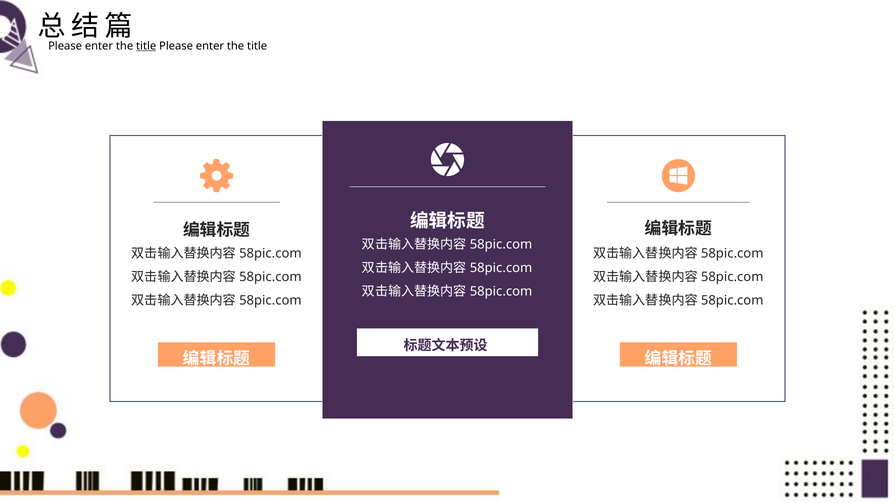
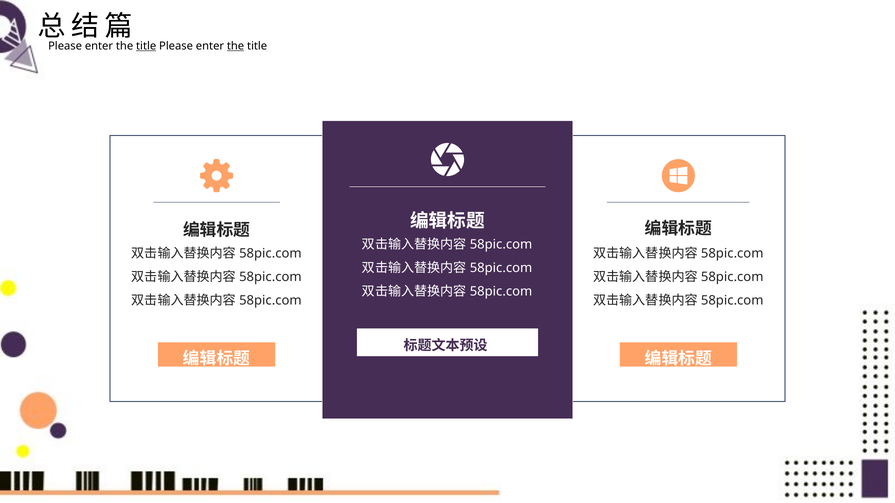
the at (236, 46) underline: none -> present
